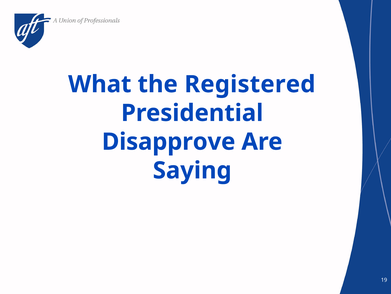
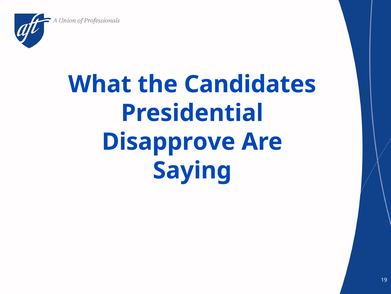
Registered: Registered -> Candidates
